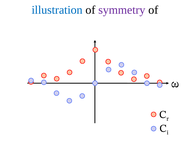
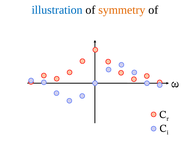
symmetry colour: purple -> orange
